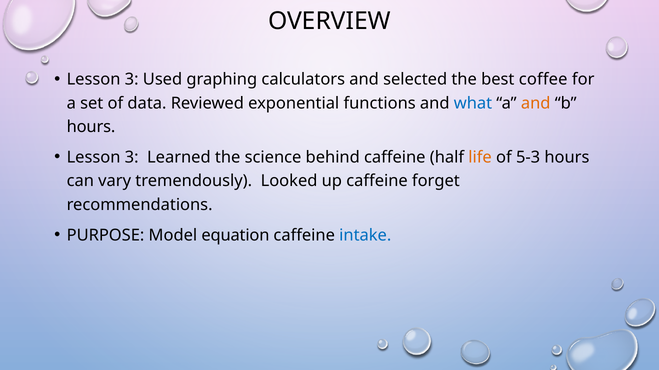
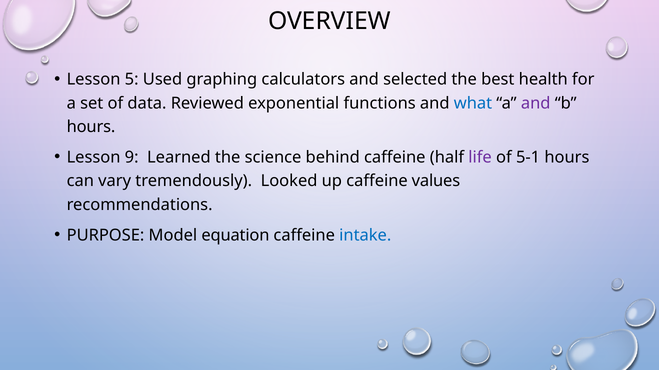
3 at (132, 80): 3 -> 5
coffee: coffee -> health
and at (536, 103) colour: orange -> purple
3 at (132, 158): 3 -> 9
life colour: orange -> purple
5-3: 5-3 -> 5-1
forget: forget -> values
